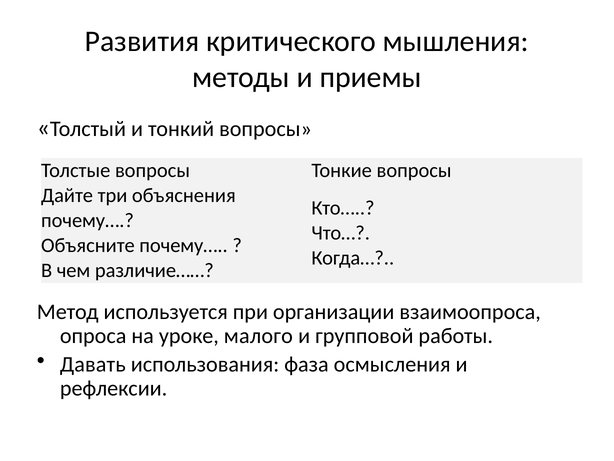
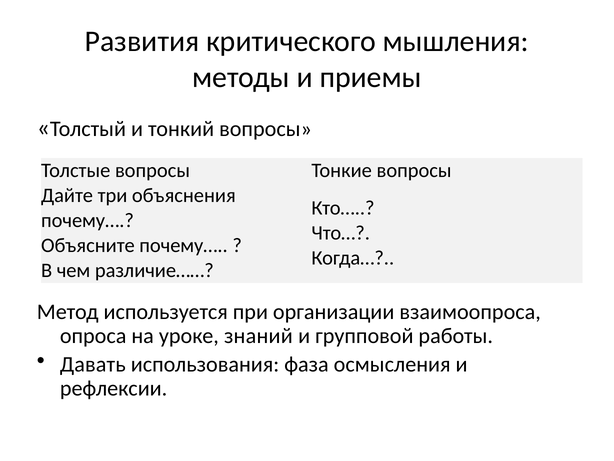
малого: малого -> знаний
